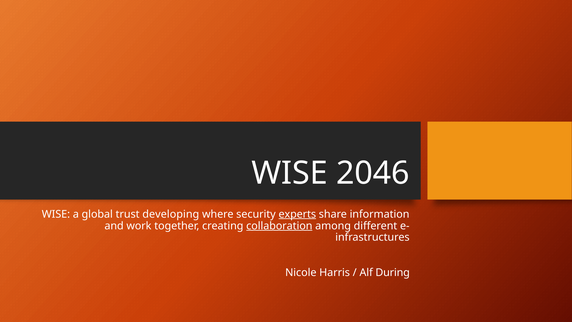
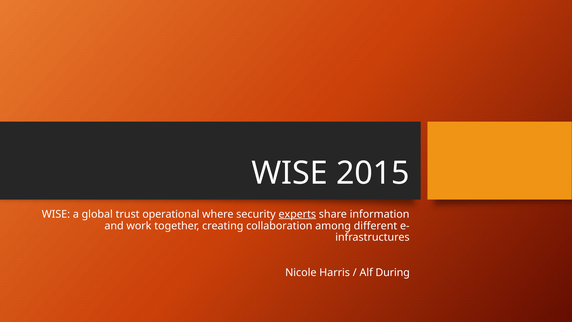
2046: 2046 -> 2015
developing: developing -> operational
collaboration underline: present -> none
